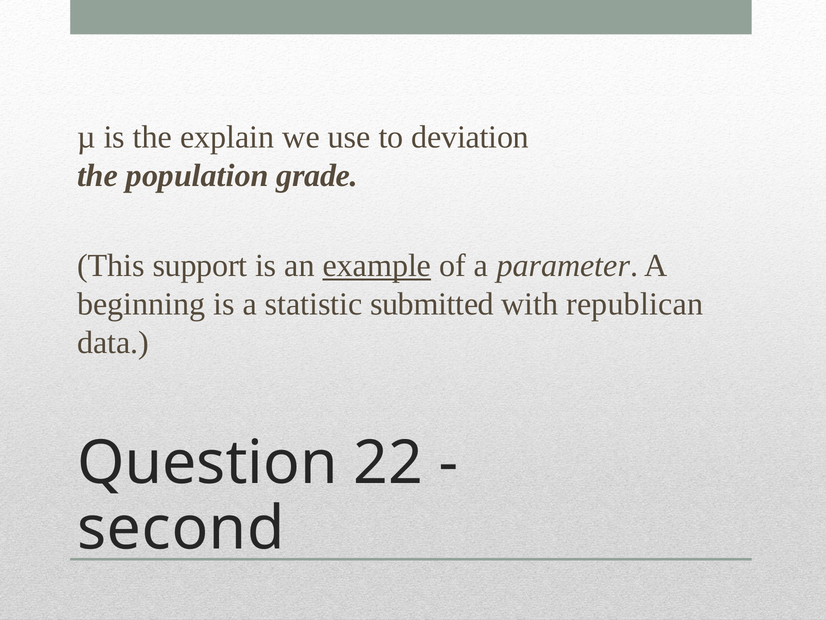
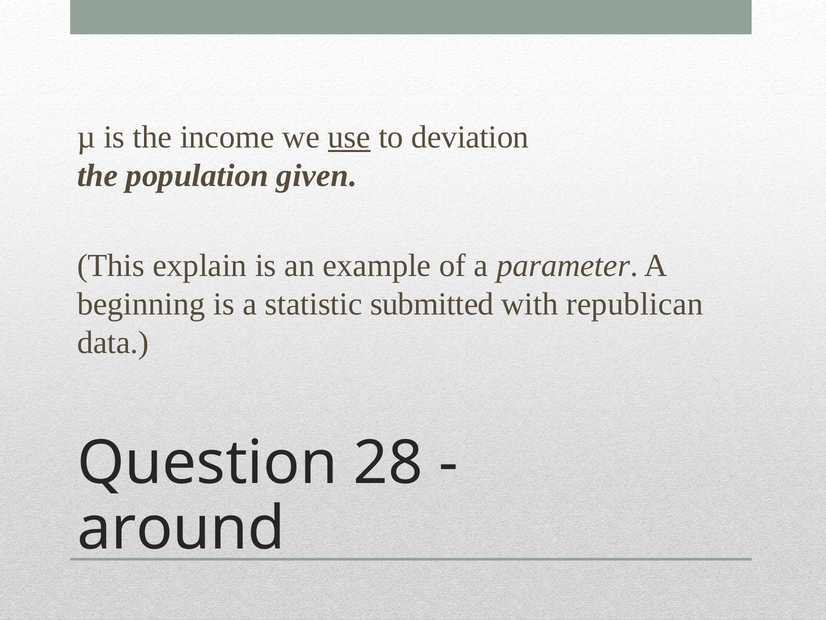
explain: explain -> income
use underline: none -> present
grade: grade -> given
support: support -> explain
example underline: present -> none
22: 22 -> 28
second: second -> around
